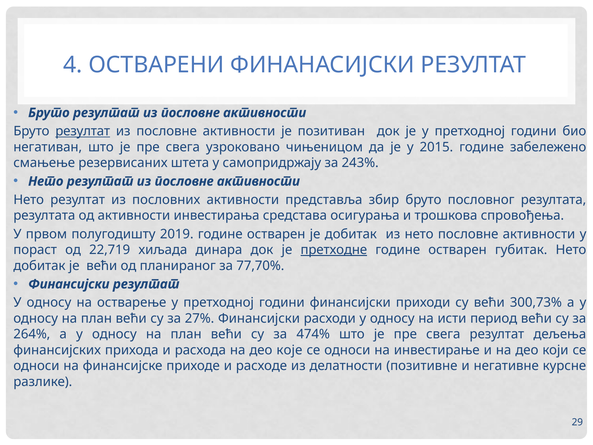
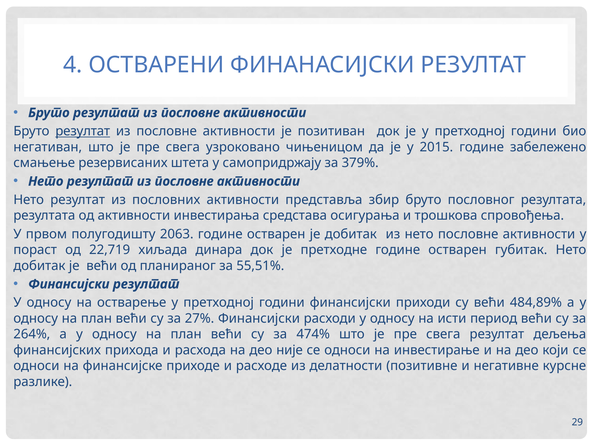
243%: 243% -> 379%
2019: 2019 -> 2063
претходне underline: present -> none
77,70%: 77,70% -> 55,51%
300,73%: 300,73% -> 484,89%
које: које -> није
